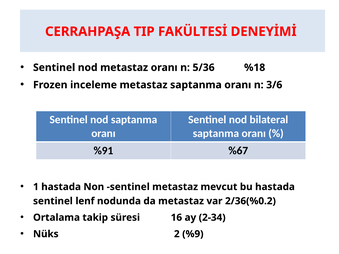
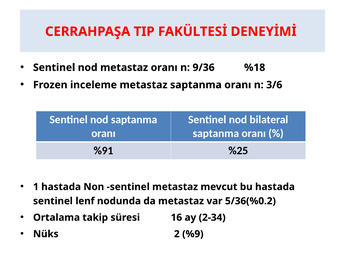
5/36: 5/36 -> 9/36
%67: %67 -> %25
2/36(%0.2: 2/36(%0.2 -> 5/36(%0.2
